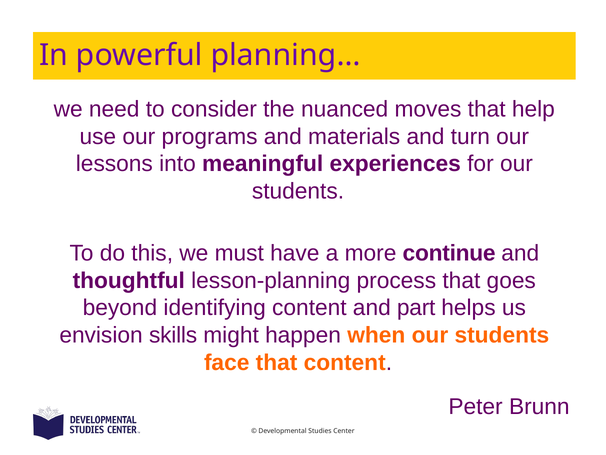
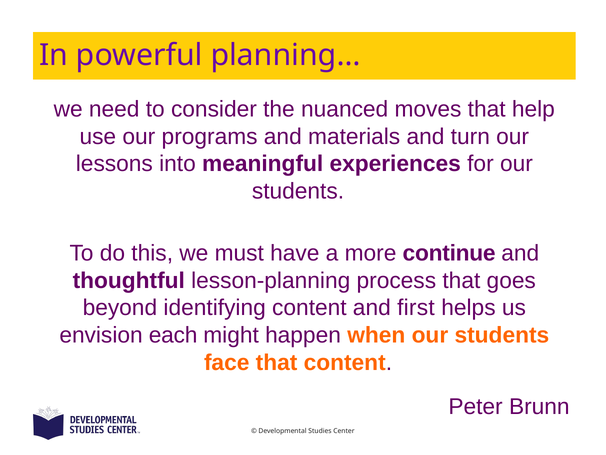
part: part -> first
skills: skills -> each
